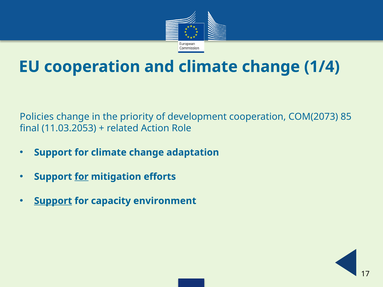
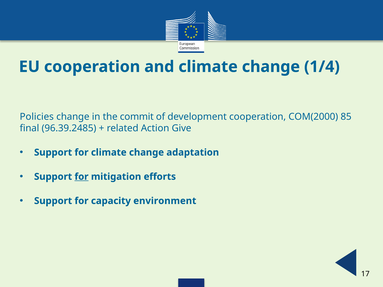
priority: priority -> commit
COM(2073: COM(2073 -> COM(2000
11.03.2053: 11.03.2053 -> 96.39.2485
Role: Role -> Give
Support at (53, 201) underline: present -> none
